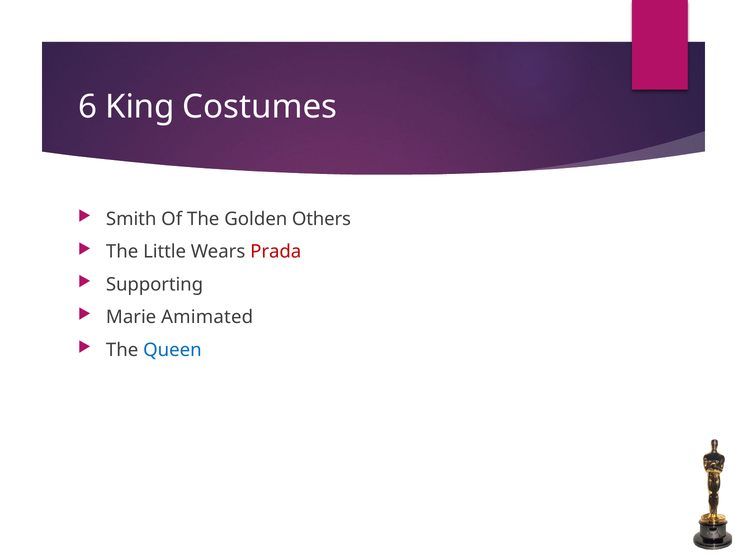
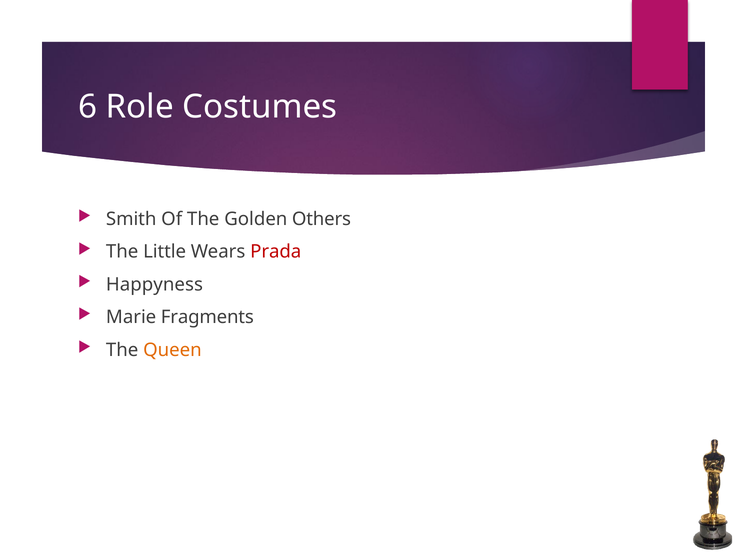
King: King -> Role
Supporting: Supporting -> Happyness
Amimated: Amimated -> Fragments
Queen colour: blue -> orange
